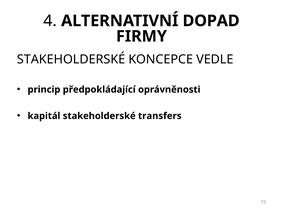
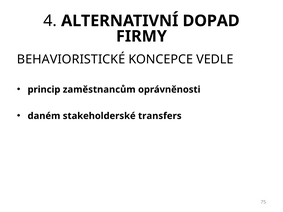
STAKEHOLDERSKÉ at (71, 59): STAKEHOLDERSKÉ -> BEHAVIORISTICKÉ
předpokládající: předpokládající -> zaměstnancům
kapitál: kapitál -> daném
